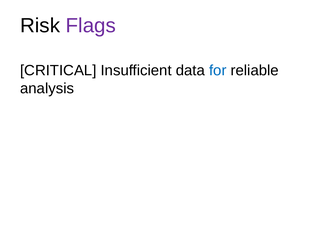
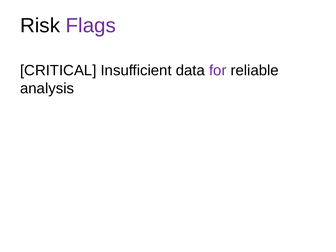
for colour: blue -> purple
